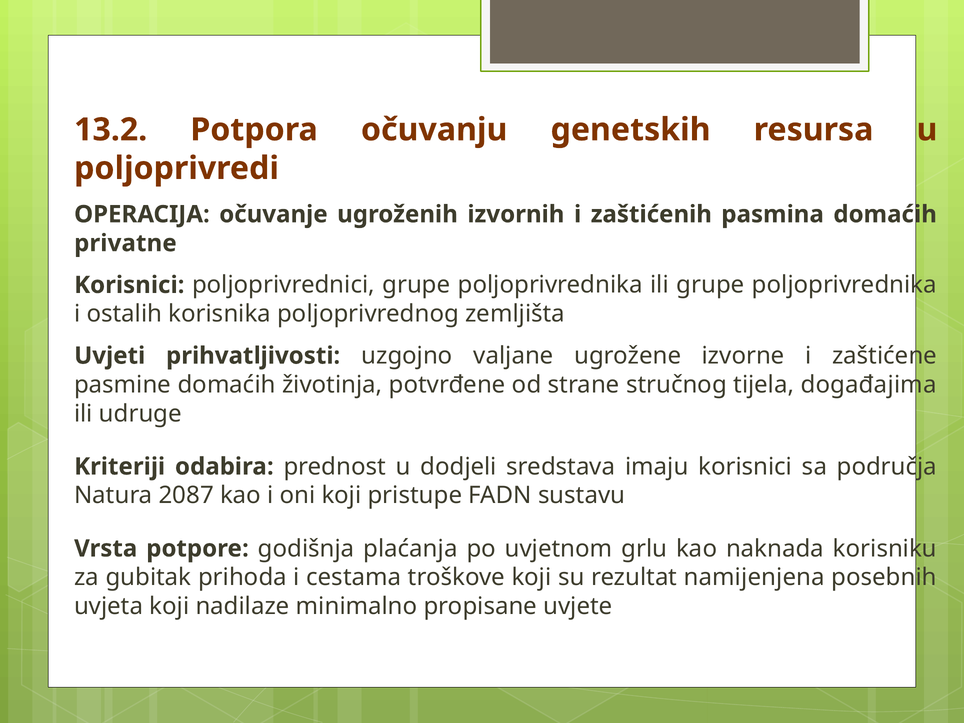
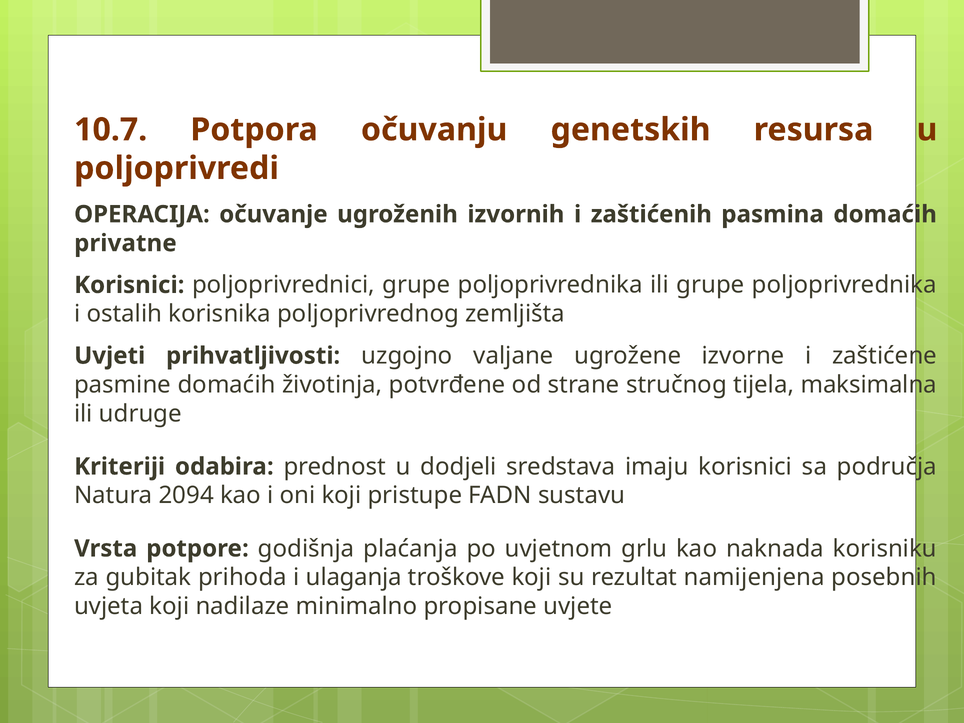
13.2: 13.2 -> 10.7
događajima: događajima -> maksimalna
2087: 2087 -> 2094
cestama: cestama -> ulaganja
